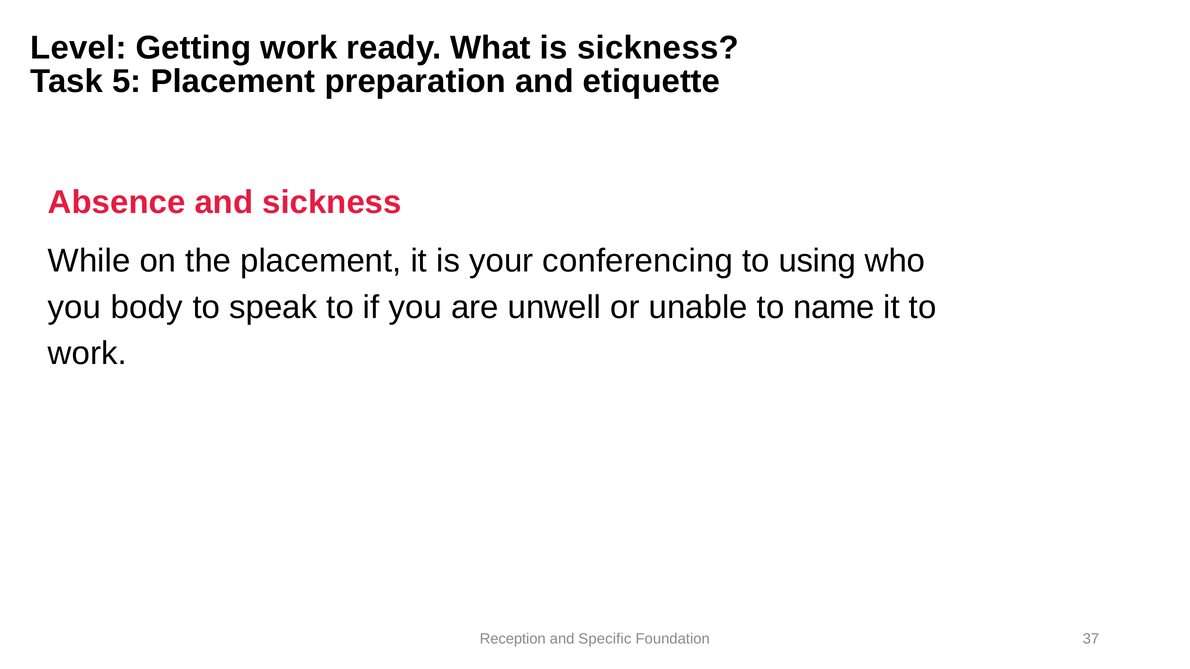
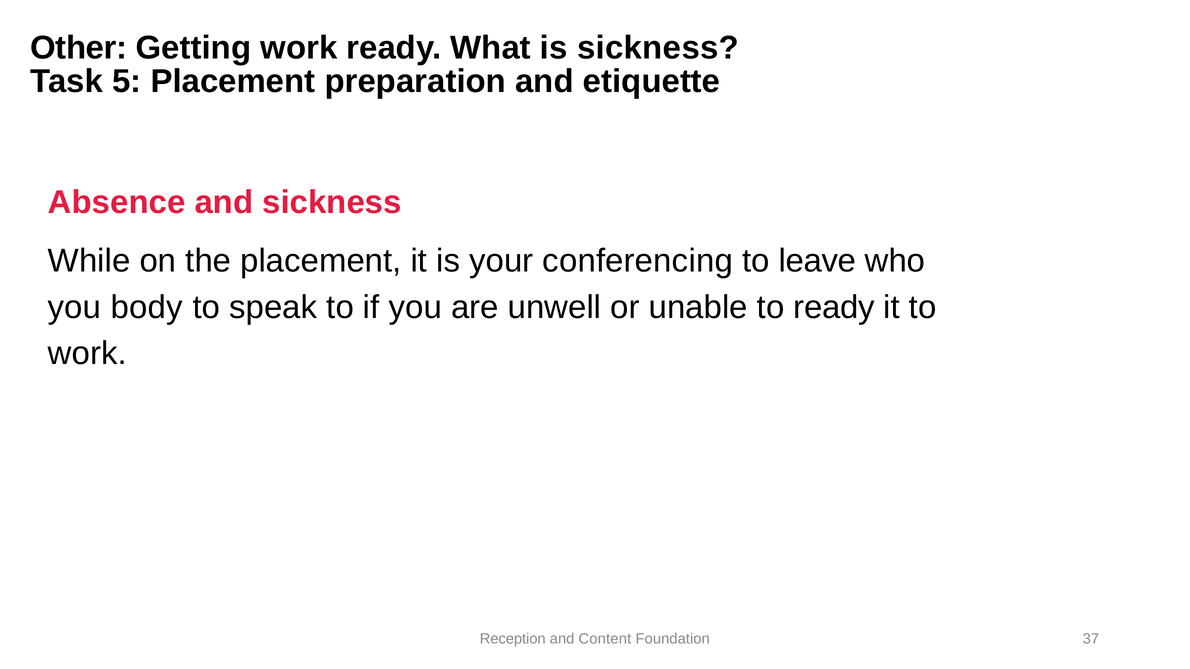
Level: Level -> Other
using: using -> leave
to name: name -> ready
Specific: Specific -> Content
